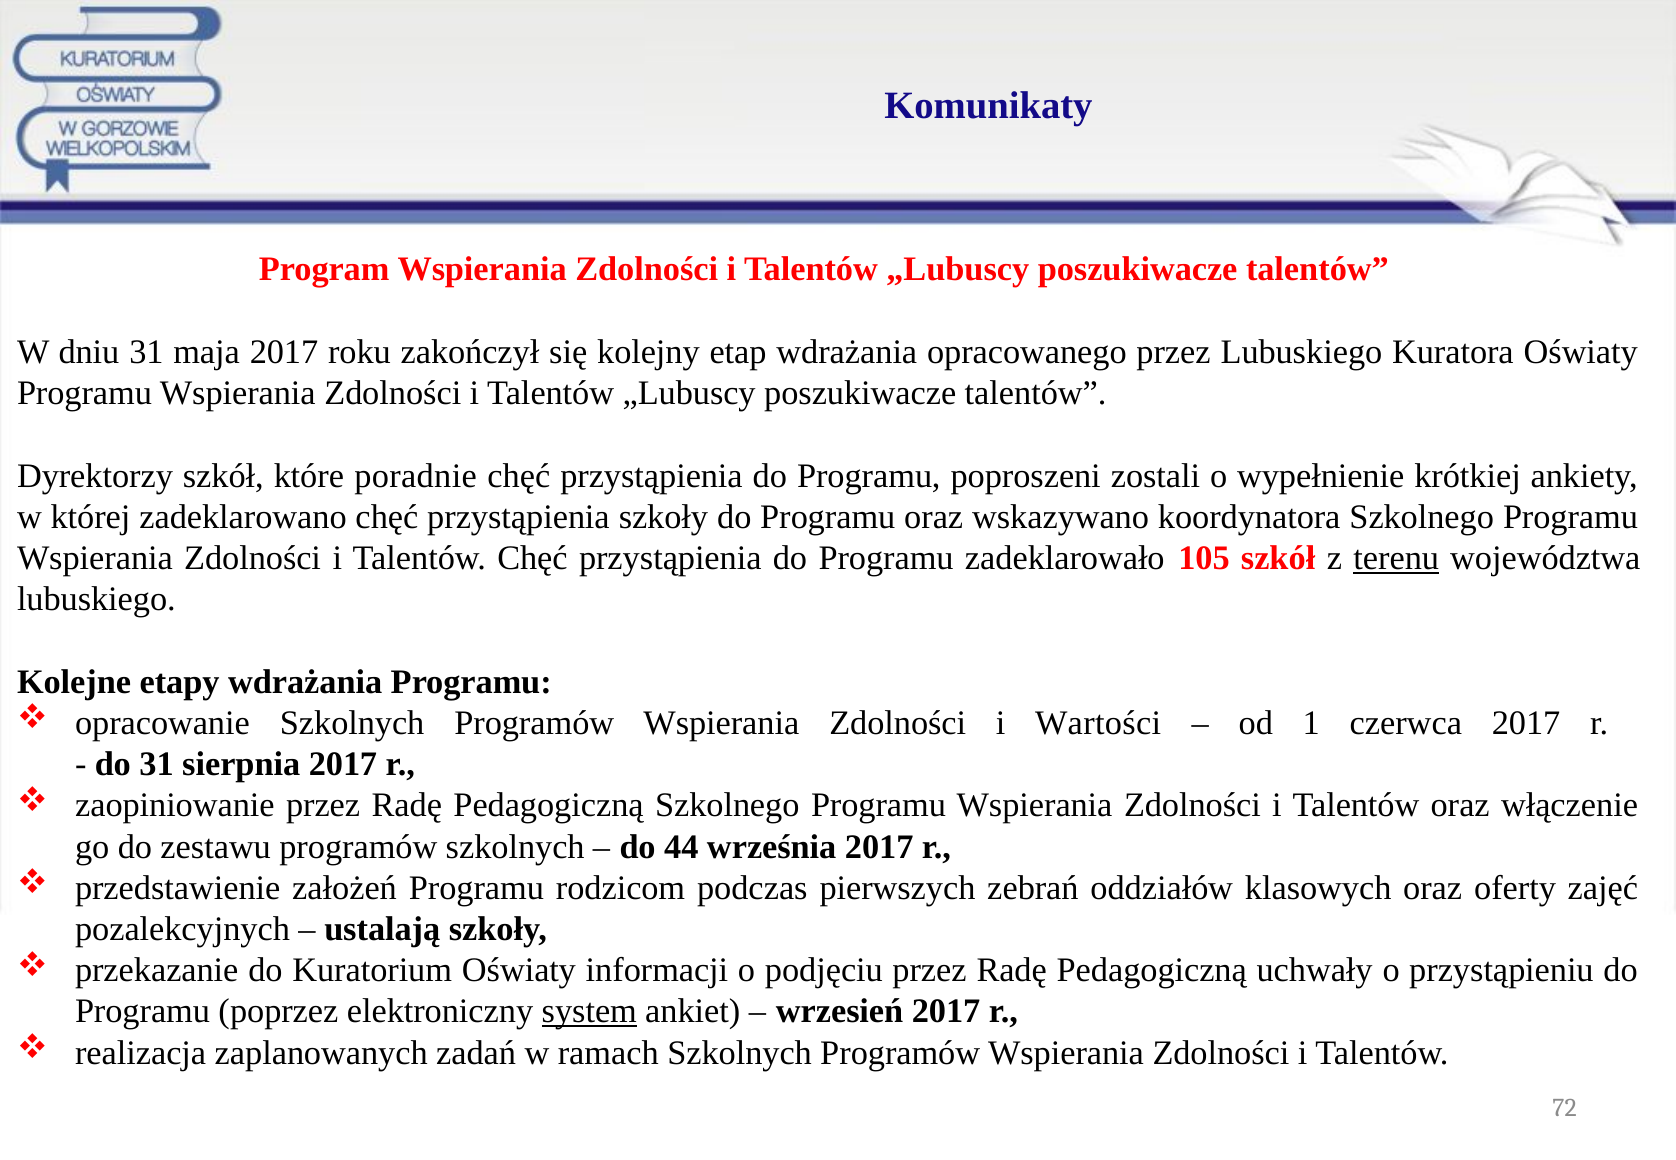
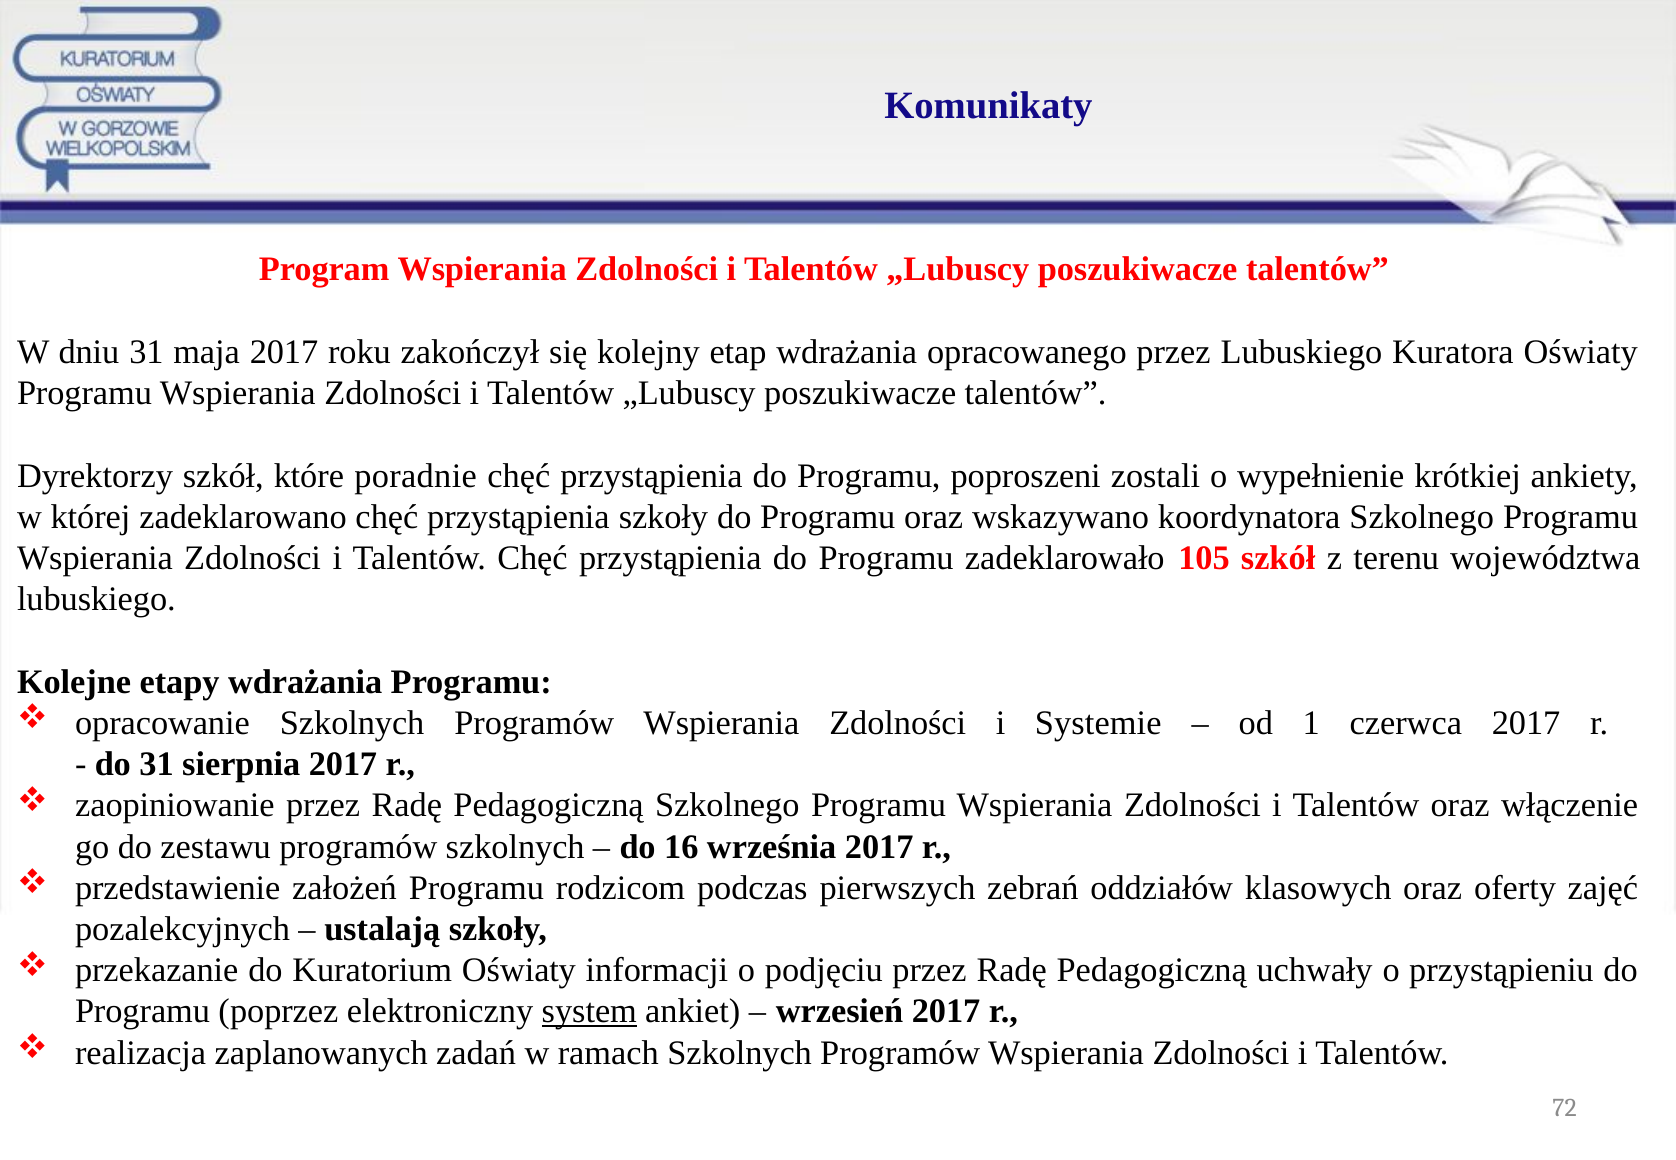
terenu underline: present -> none
Wartości: Wartości -> Systemie
44: 44 -> 16
